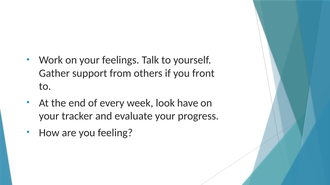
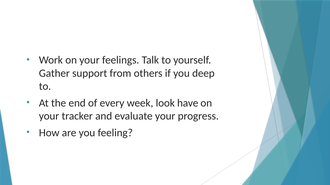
front: front -> deep
